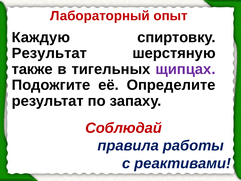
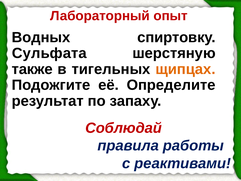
Каждую: Каждую -> Водных
Результат at (49, 53): Результат -> Сульфата
щипцах colour: purple -> orange
